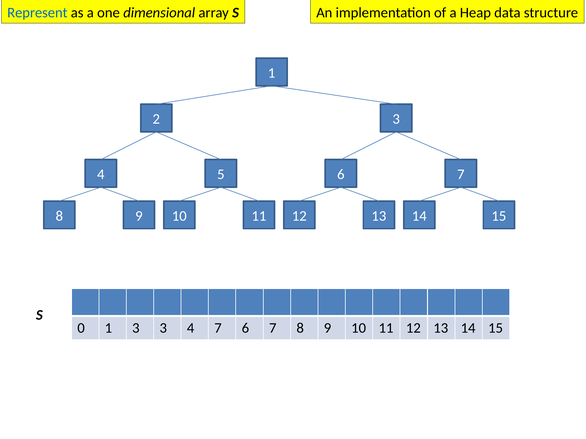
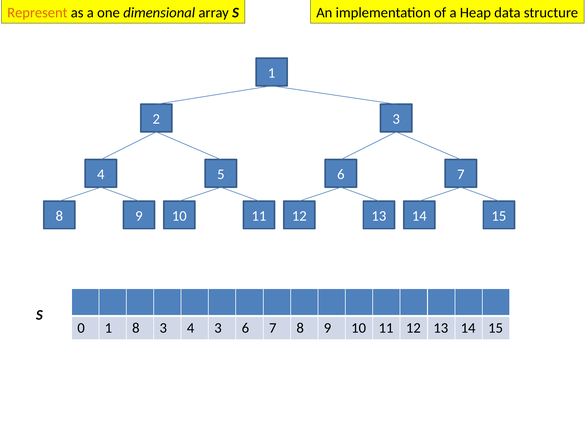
Represent colour: blue -> orange
1 3: 3 -> 8
4 7: 7 -> 3
